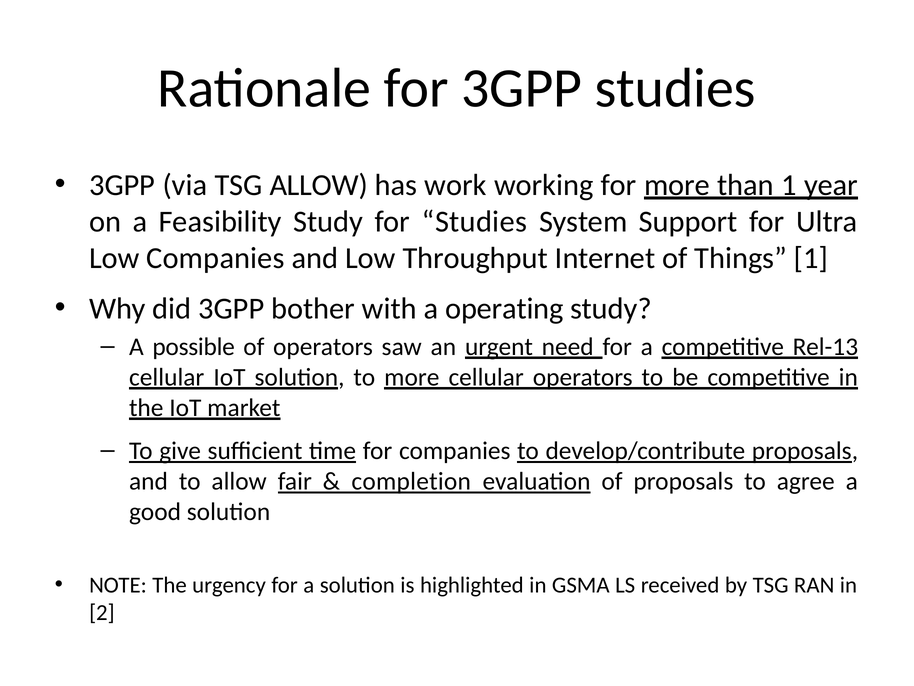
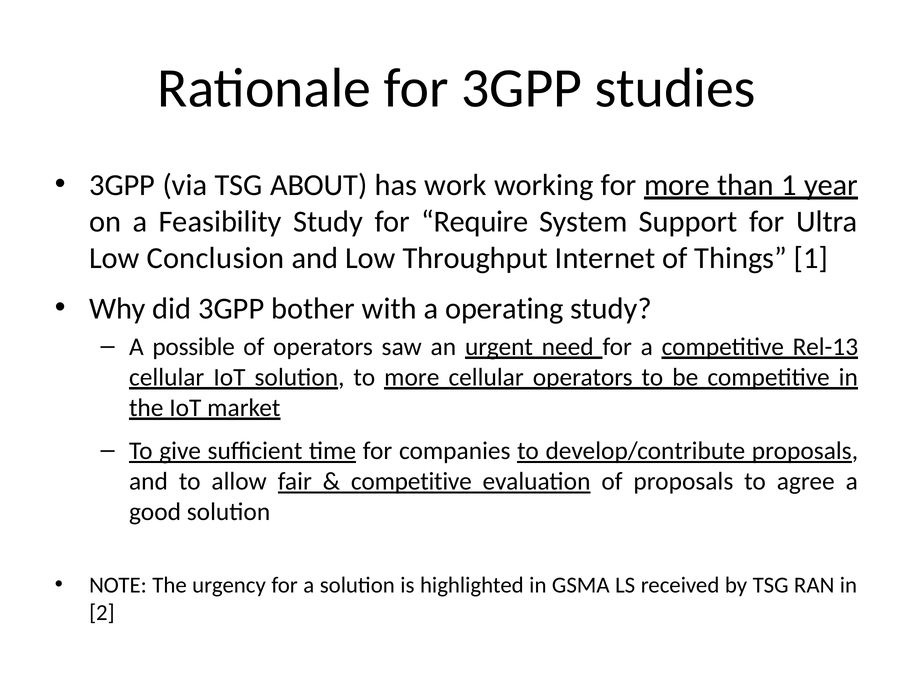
TSG ALLOW: ALLOW -> ABOUT
for Studies: Studies -> Require
Low Companies: Companies -> Conclusion
completion at (411, 481): completion -> competitive
